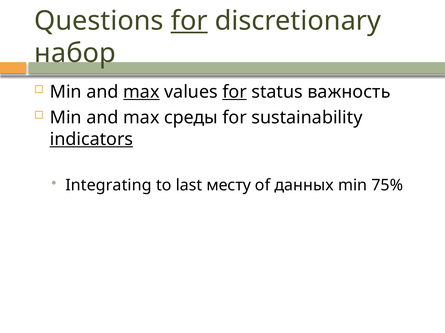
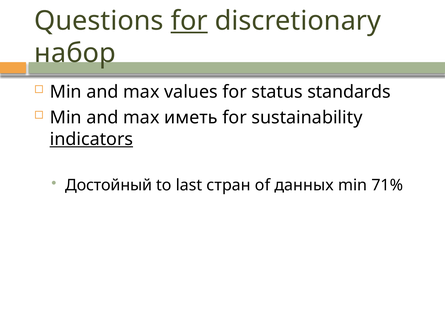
max at (141, 92) underline: present -> none
for at (235, 92) underline: present -> none
важность: важность -> standards
среды: среды -> иметь
Integrating: Integrating -> Достойный
месту: месту -> стран
75%: 75% -> 71%
